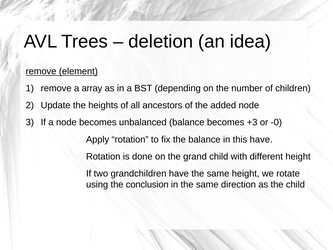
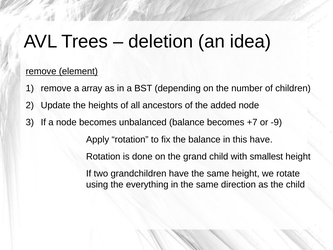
+3: +3 -> +7
-0: -0 -> -9
different: different -> smallest
conclusion: conclusion -> everything
